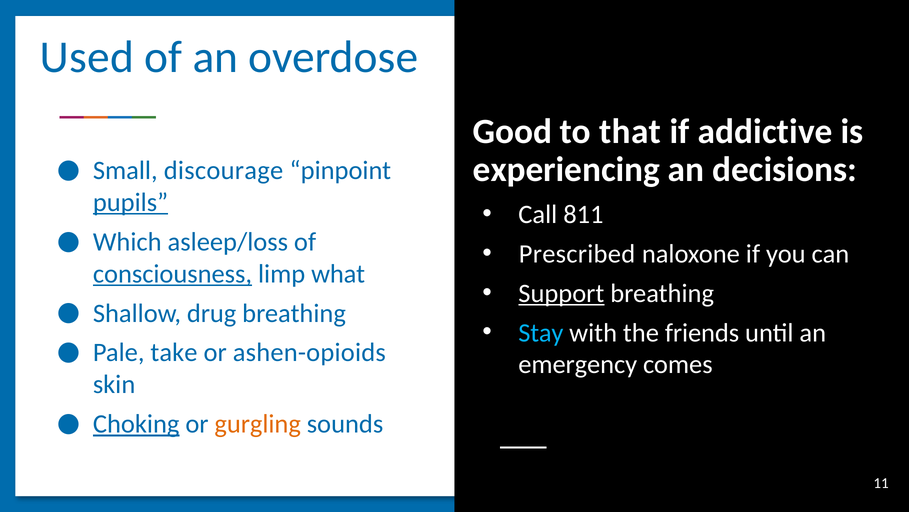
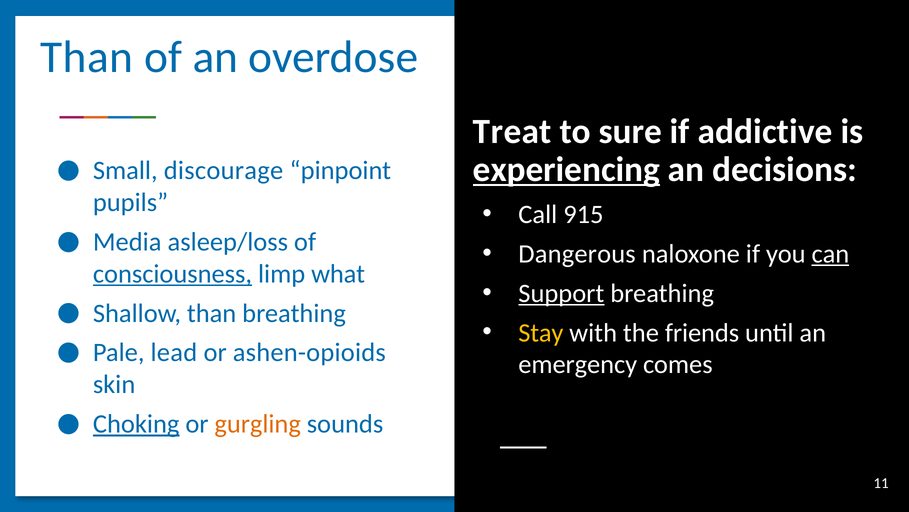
Used at (87, 57): Used -> Than
Good: Good -> Treat
that: that -> sure
experiencing underline: none -> present
pupils underline: present -> none
811: 811 -> 915
Which: Which -> Media
Prescribed: Prescribed -> Dangerous
can underline: none -> present
Shallow drug: drug -> than
Stay colour: light blue -> yellow
take: take -> lead
